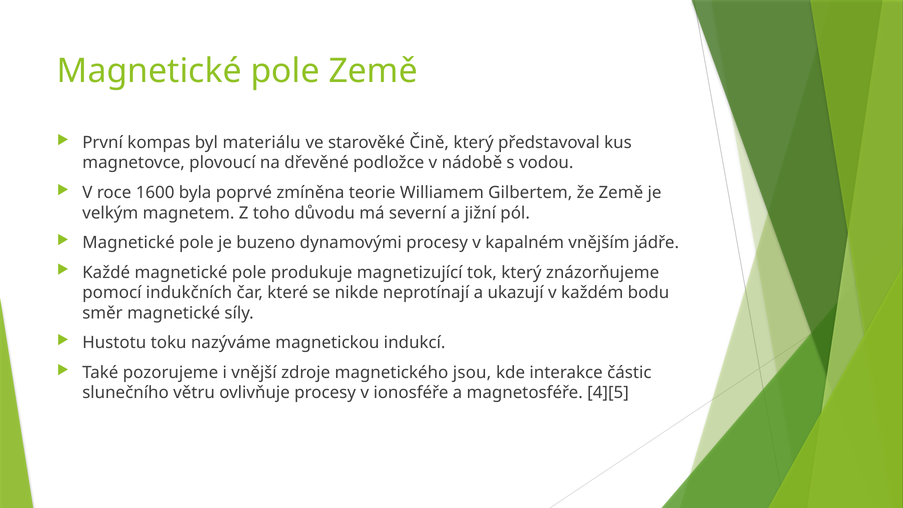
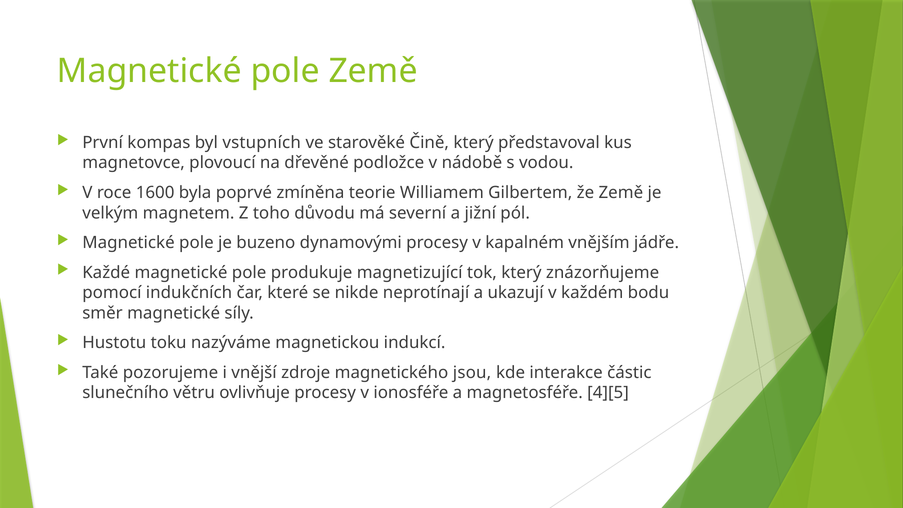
materiálu: materiálu -> vstupních
